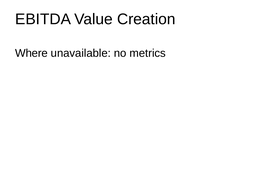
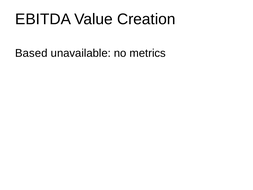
Where: Where -> Based
